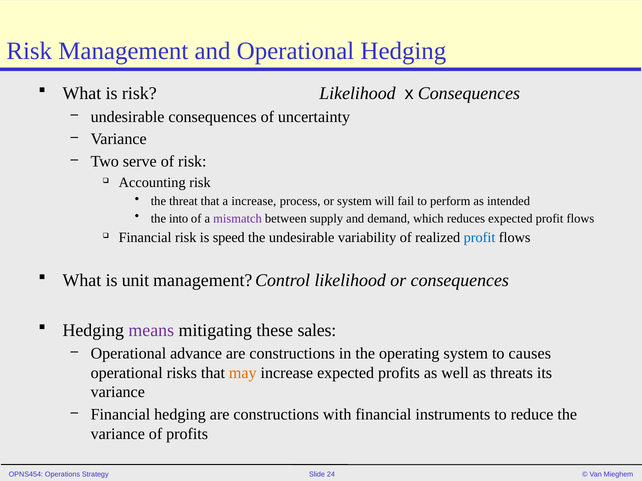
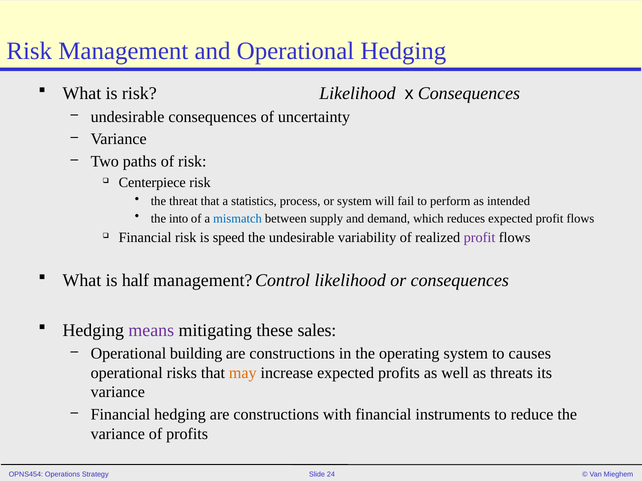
serve: serve -> paths
Accounting: Accounting -> Centerpiece
a increase: increase -> statistics
mismatch colour: purple -> blue
profit at (480, 238) colour: blue -> purple
unit: unit -> half
advance: advance -> building
